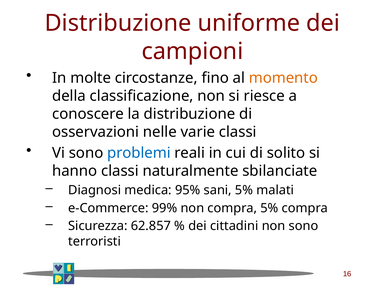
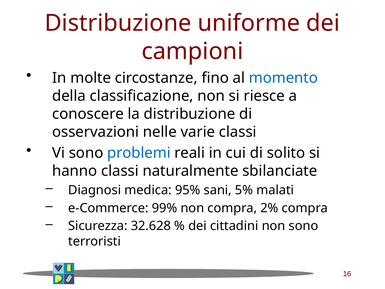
momento colour: orange -> blue
compra 5%: 5% -> 2%
62.857: 62.857 -> 32.628
